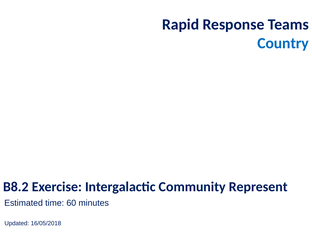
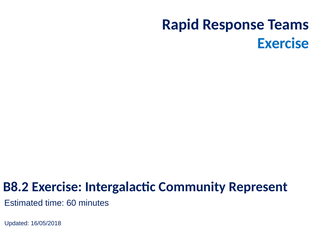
Country at (283, 43): Country -> Exercise
